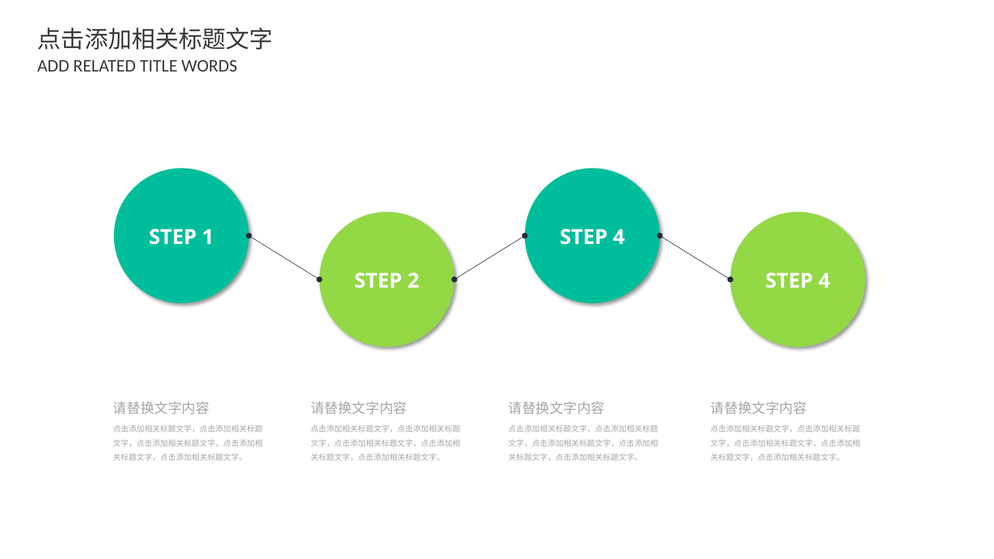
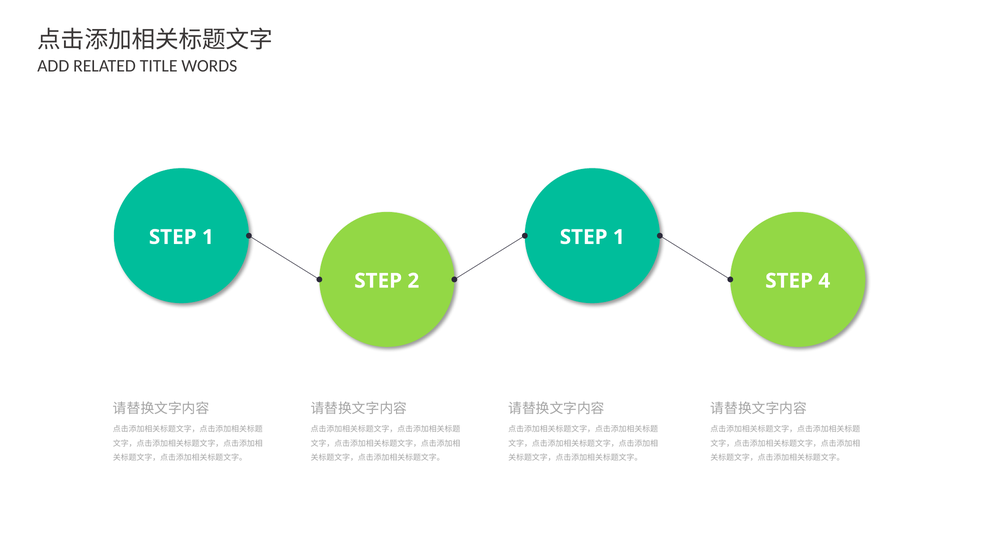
4 at (619, 237): 4 -> 1
